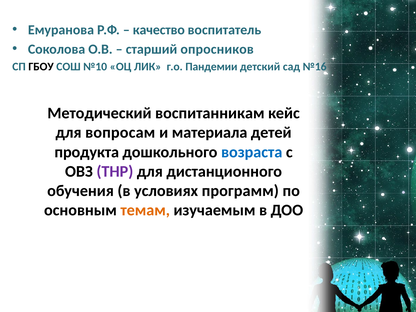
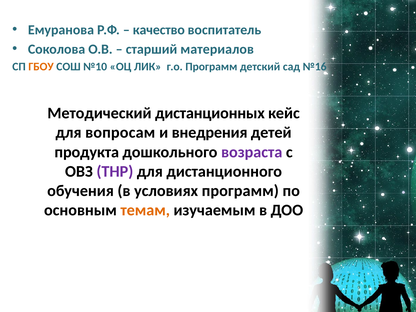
опросников: опросников -> материалов
ГБОУ colour: black -> orange
г.о Пандемии: Пандемии -> Программ
воспитанникам: воспитанникам -> дистанционных
материала: материала -> внедрения
возраста colour: blue -> purple
